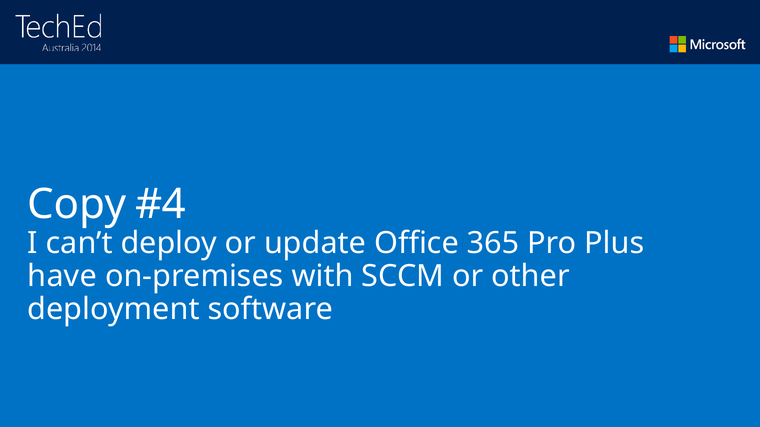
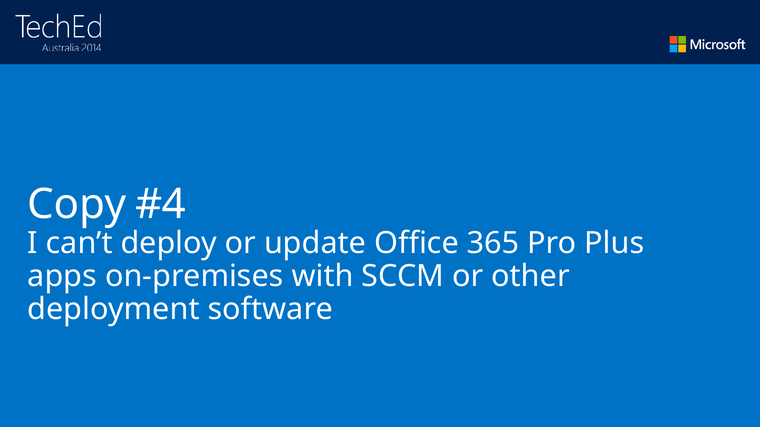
have: have -> apps
